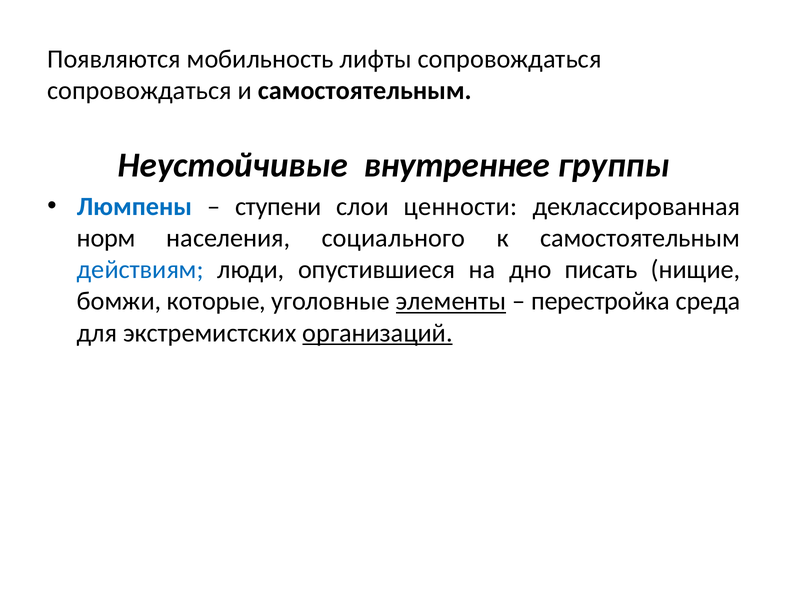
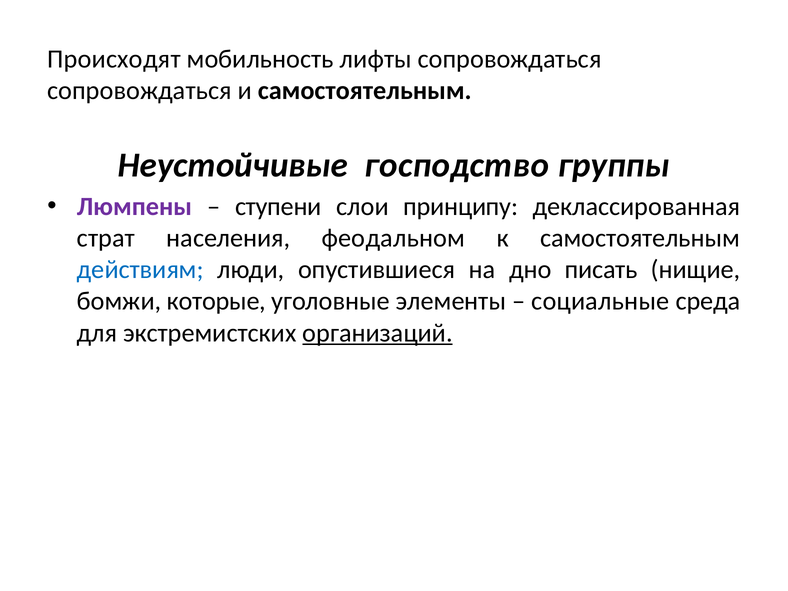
Появляются: Появляются -> Происходят
внутреннее: внутреннее -> господство
Люмпены colour: blue -> purple
ценности: ценности -> принципу
норм: норм -> страт
социального: социального -> феодальном
элементы underline: present -> none
перестройка: перестройка -> социальные
